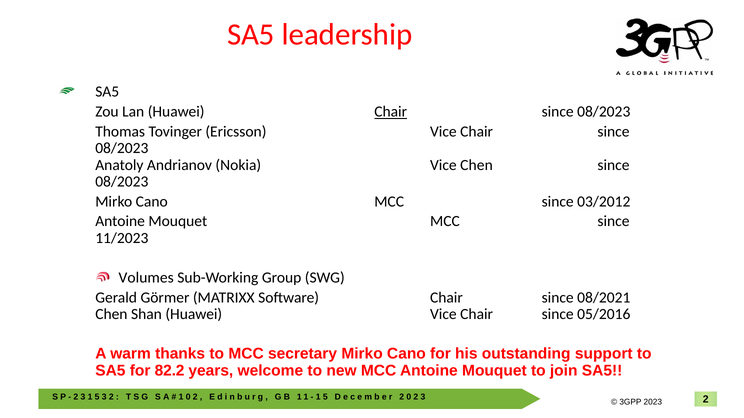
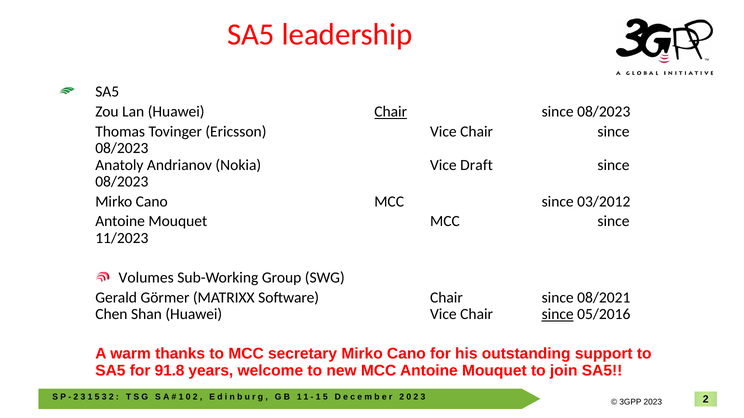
Vice Chen: Chen -> Draft
since at (558, 314) underline: none -> present
82.2: 82.2 -> 91.8
